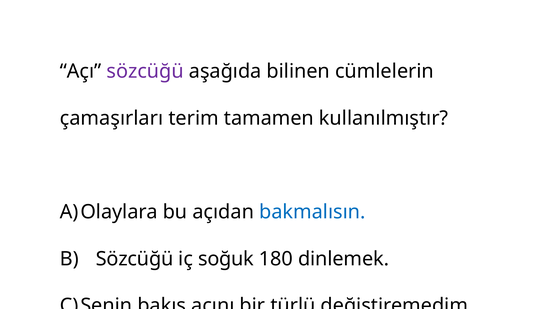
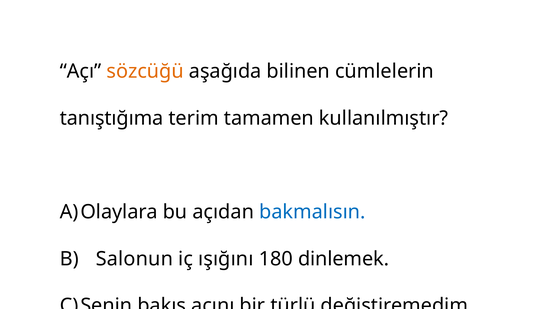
sözcüğü at (145, 71) colour: purple -> orange
çamaşırları: çamaşırları -> tanıştığıma
B Sözcüğü: Sözcüğü -> Salonun
soğuk: soğuk -> ışığını
